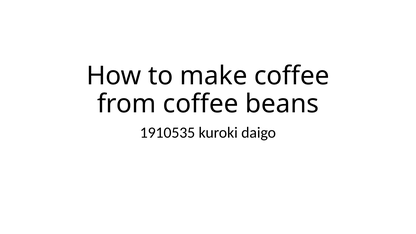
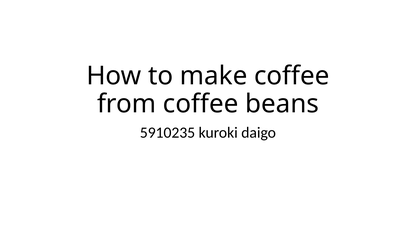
1910535: 1910535 -> 5910235
